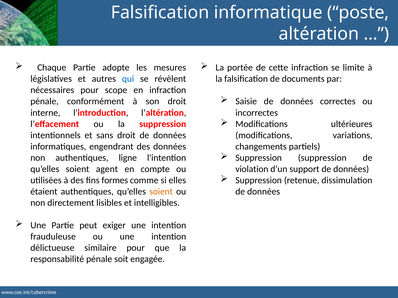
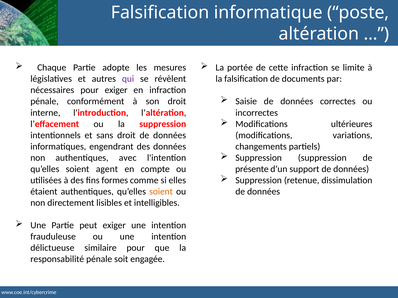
qui colour: blue -> purple
pour scope: scope -> exiger
ligne: ligne -> avec
violation: violation -> présente
